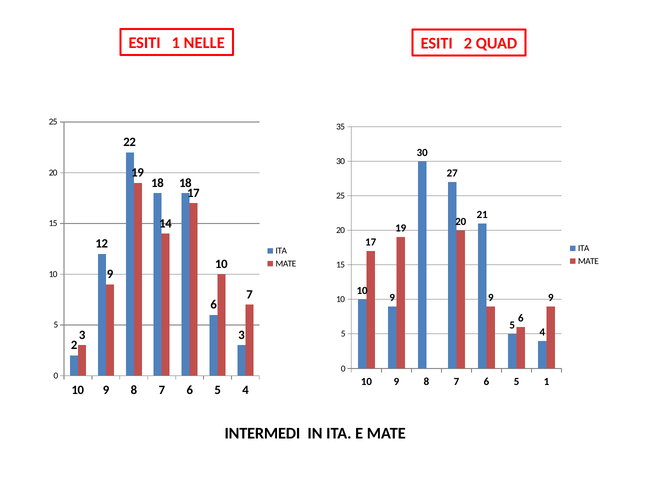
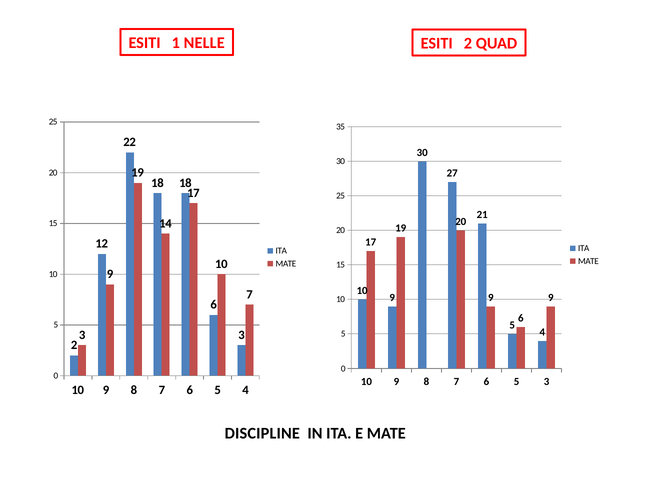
5 1: 1 -> 3
INTERMEDI: INTERMEDI -> DISCIPLINE
